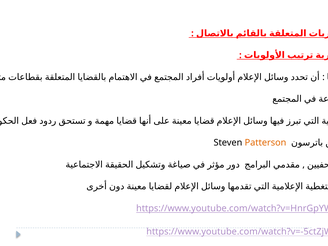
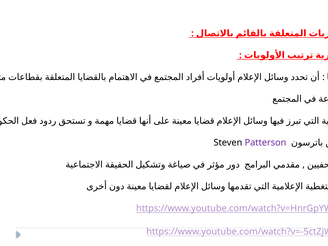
Patterson colour: orange -> purple
